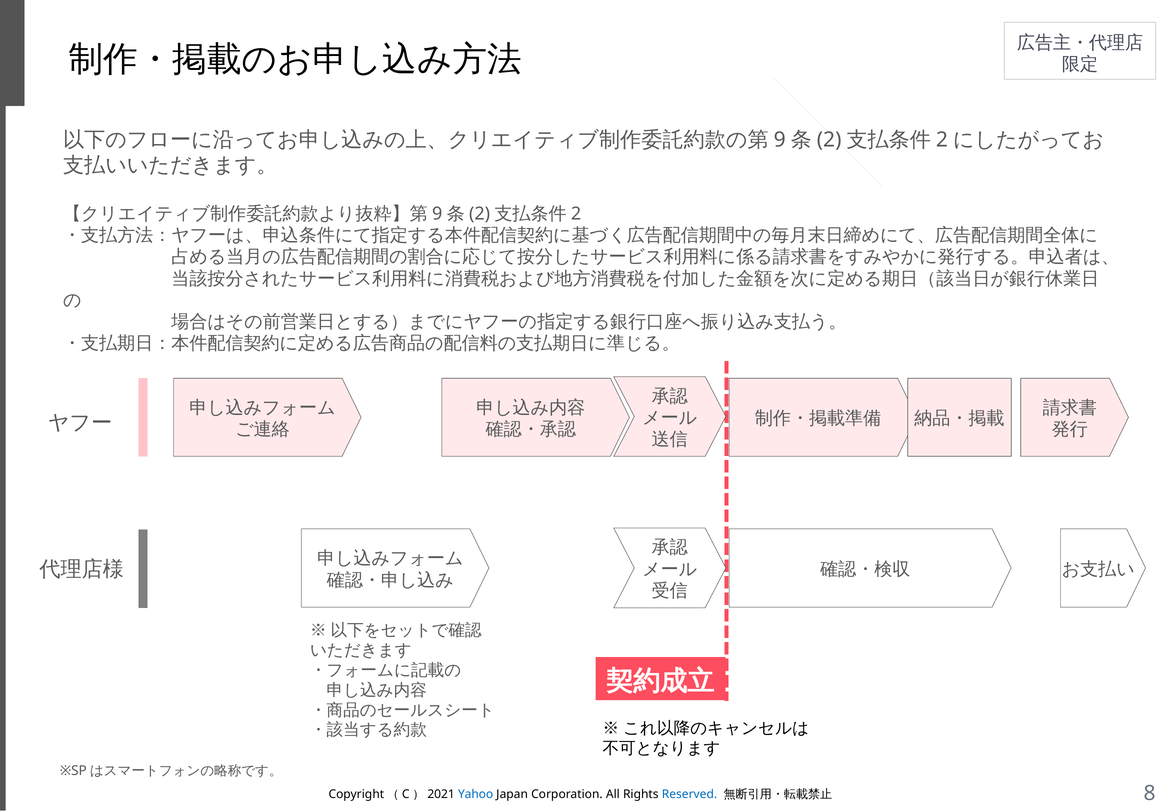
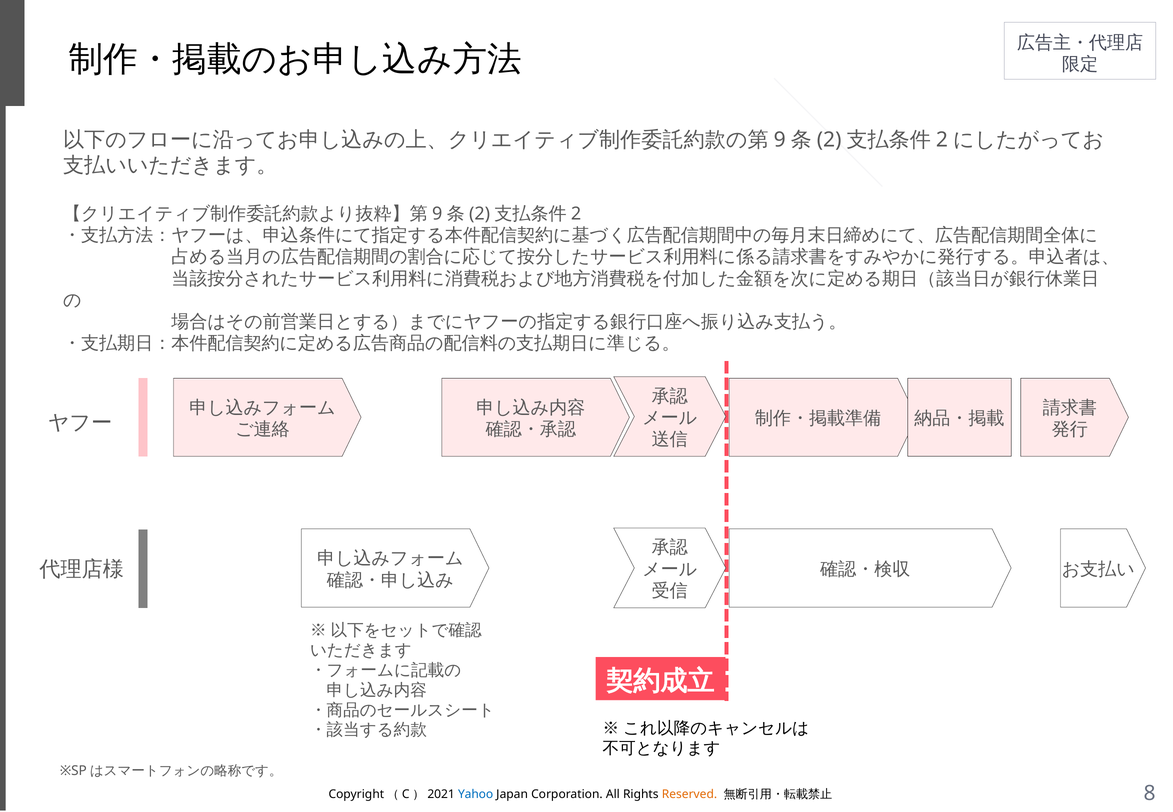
Reserved colour: blue -> orange
